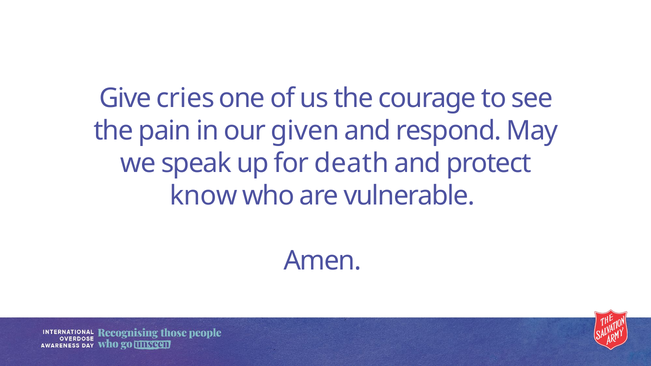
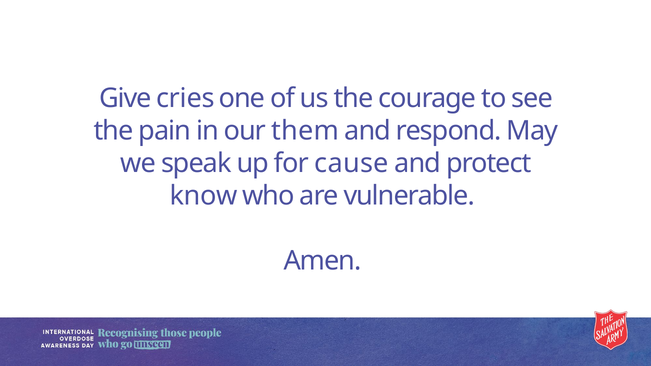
given: given -> them
death: death -> cause
